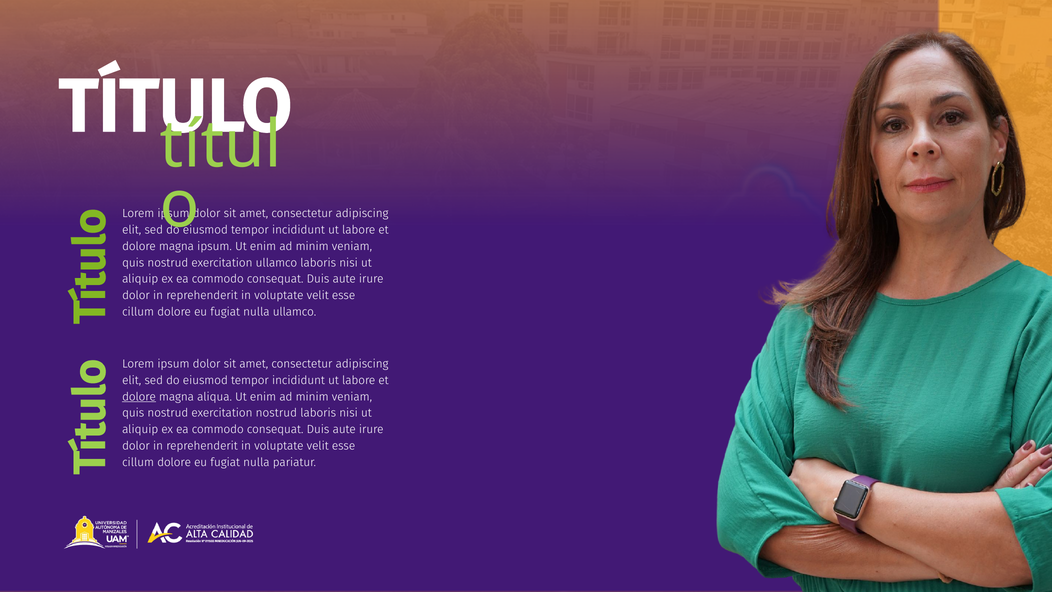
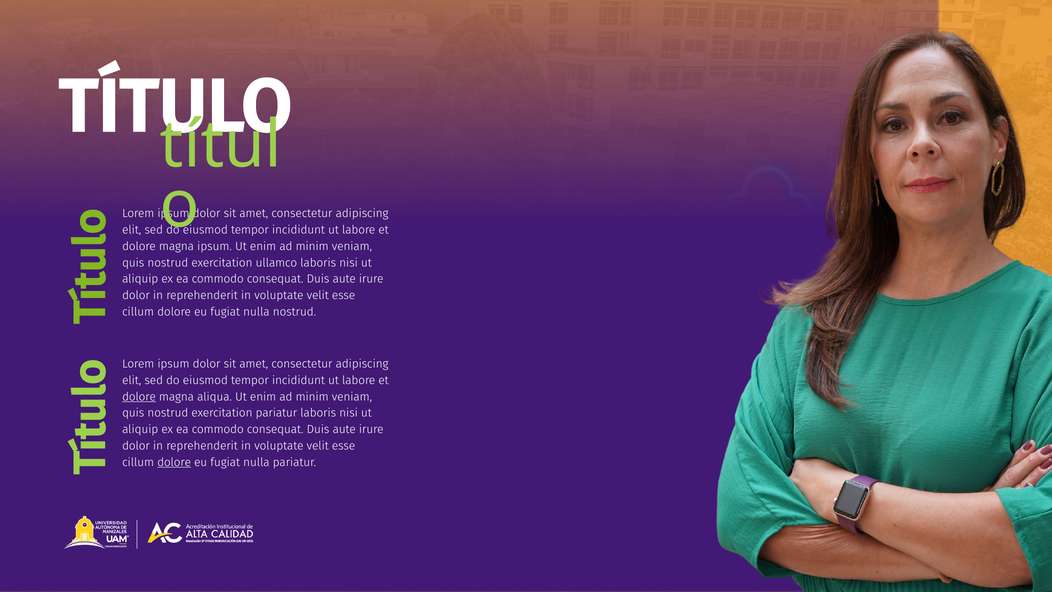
nulla ullamco: ullamco -> nostrud
exercitation nostrud: nostrud -> pariatur
dolore at (174, 462) underline: none -> present
